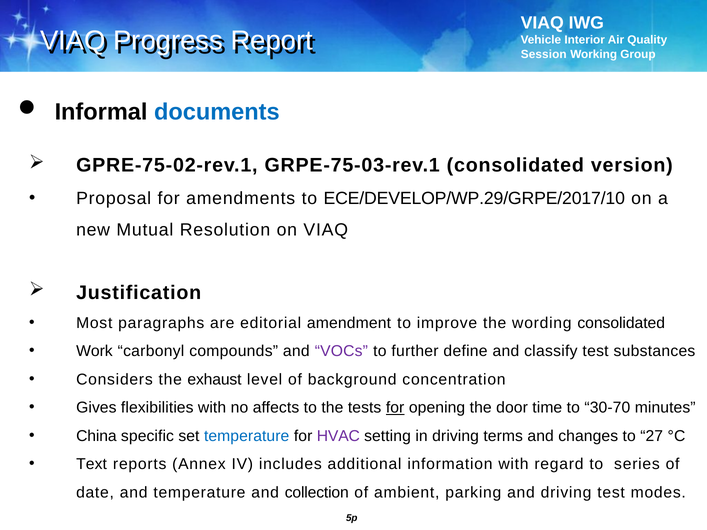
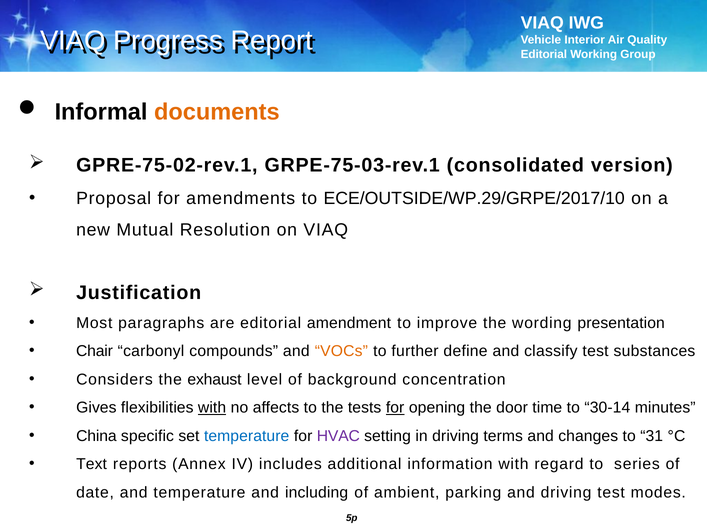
Session at (544, 54): Session -> Editorial
documents colour: blue -> orange
ECE/DEVELOP/WP.29/GRPE/2017/10: ECE/DEVELOP/WP.29/GRPE/2017/10 -> ECE/OUTSIDE/WP.29/GRPE/2017/10
wording consolidated: consolidated -> presentation
Work: Work -> Chair
VOCs colour: purple -> orange
with at (212, 408) underline: none -> present
30-70: 30-70 -> 30-14
27: 27 -> 31
collection: collection -> including
